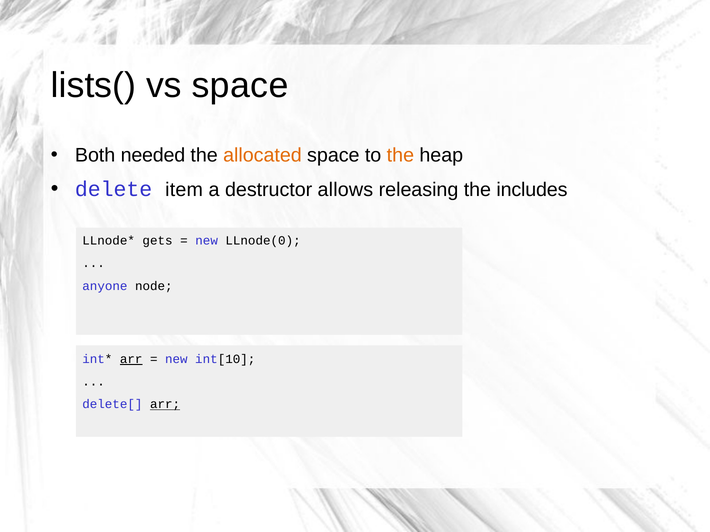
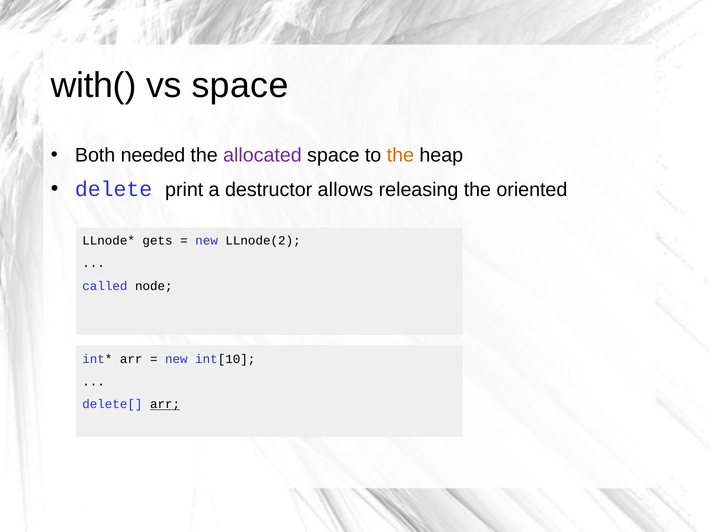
lists(: lists( -> with(
allocated colour: orange -> purple
item: item -> print
includes: includes -> oriented
LLnode(0: LLnode(0 -> LLnode(2
anyone: anyone -> called
arr at (131, 359) underline: present -> none
